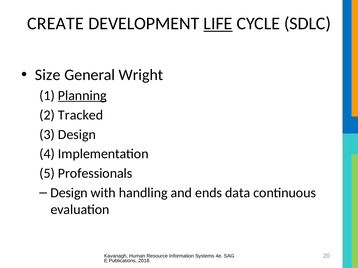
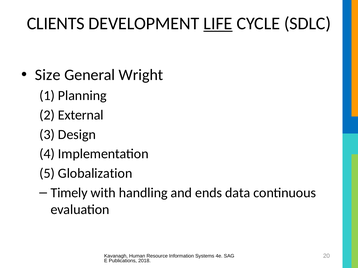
CREATE: CREATE -> CLIENTS
Planning underline: present -> none
Tracked: Tracked -> External
Professionals: Professionals -> Globalization
Design at (69, 193): Design -> Timely
